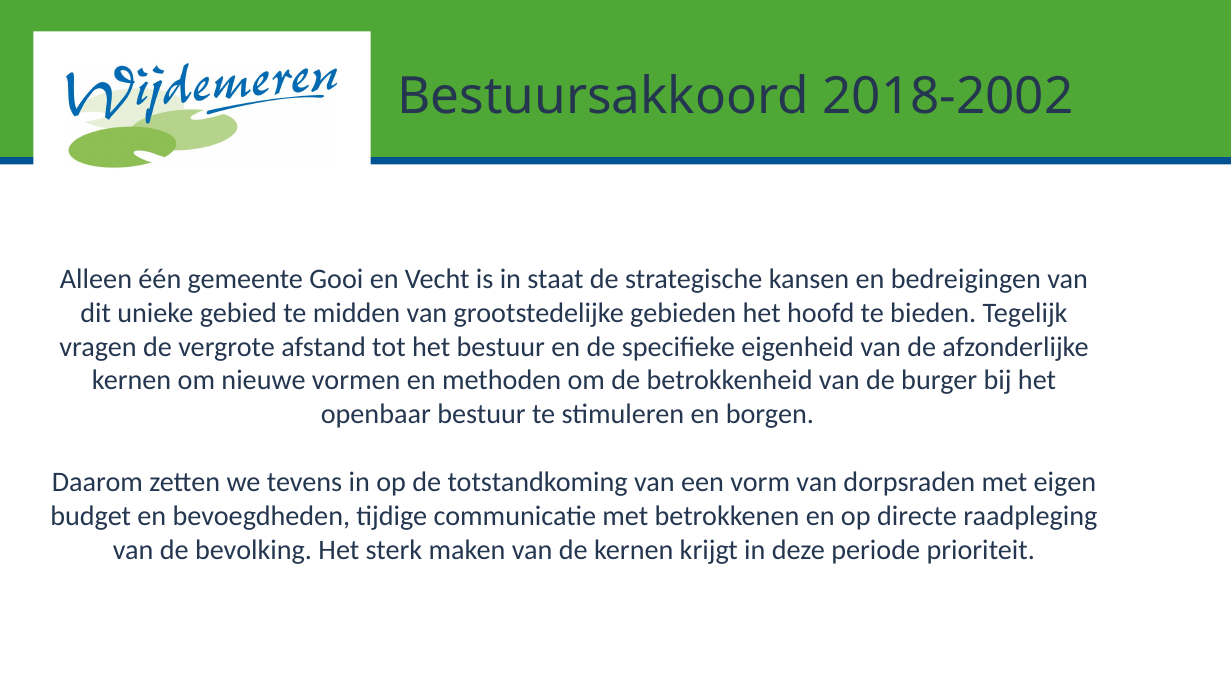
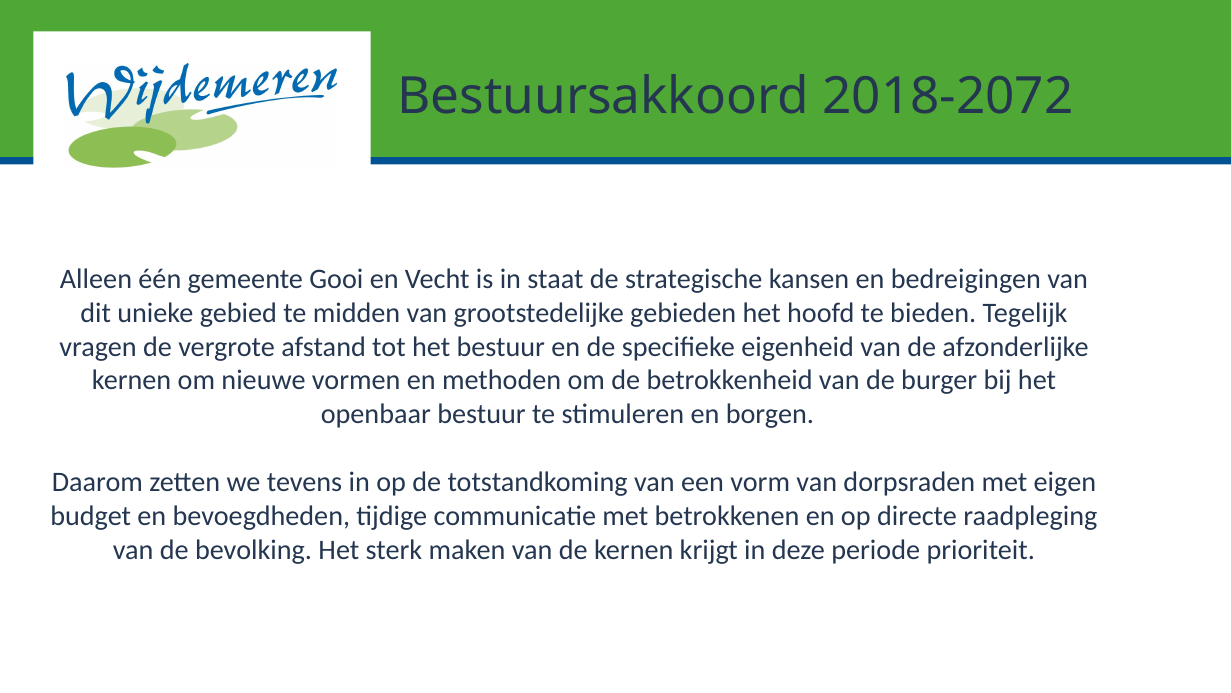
2018-2002: 2018-2002 -> 2018-2072
